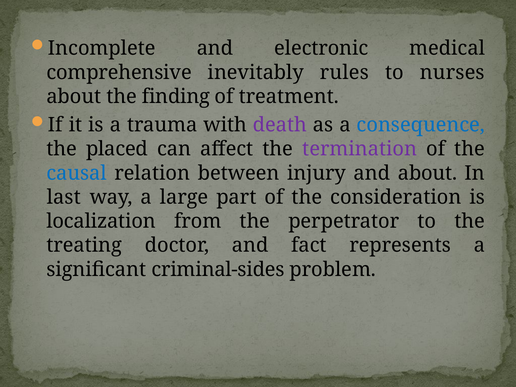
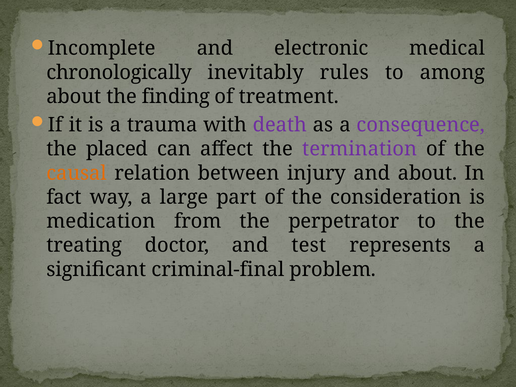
comprehensive: comprehensive -> chronologically
nurses: nurses -> among
consequence colour: blue -> purple
causal colour: blue -> orange
last: last -> fact
localization: localization -> medication
fact: fact -> test
criminal-sides: criminal-sides -> criminal-final
